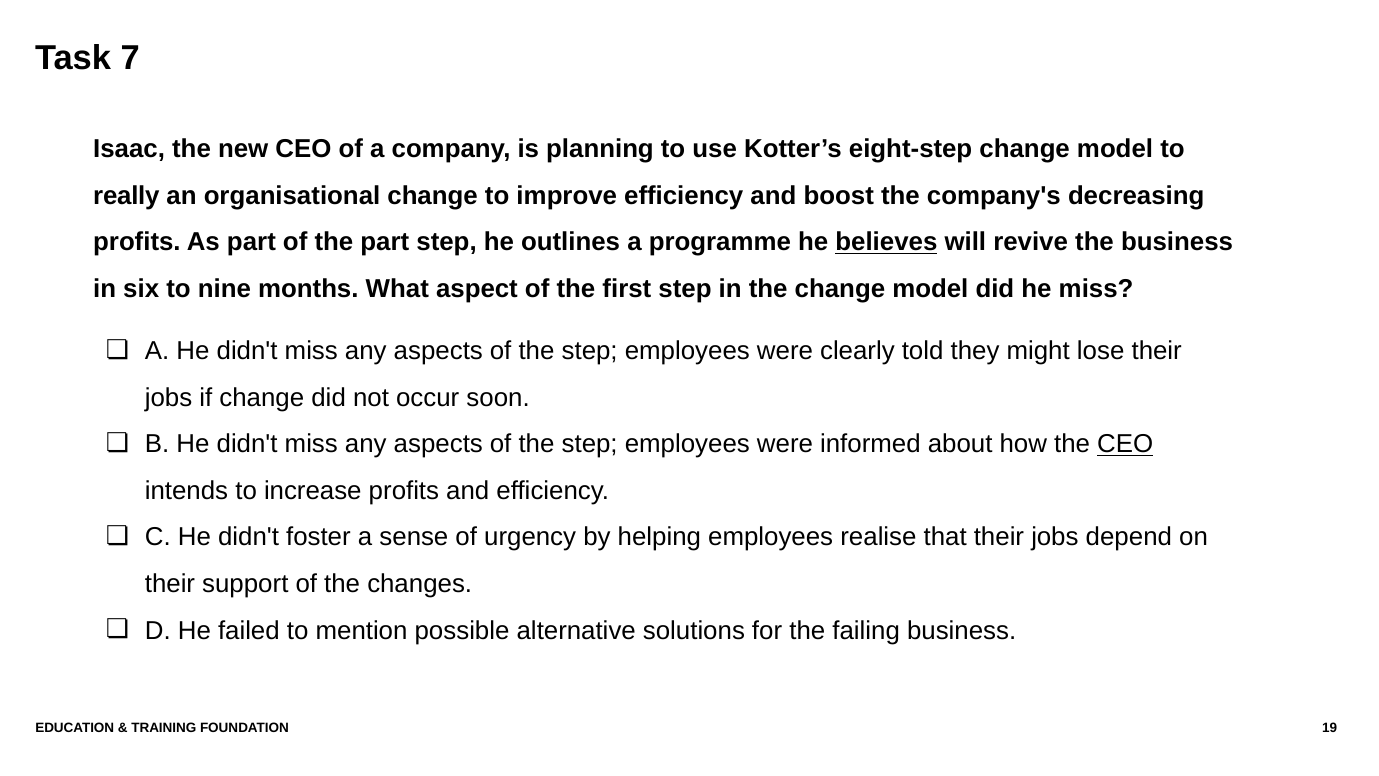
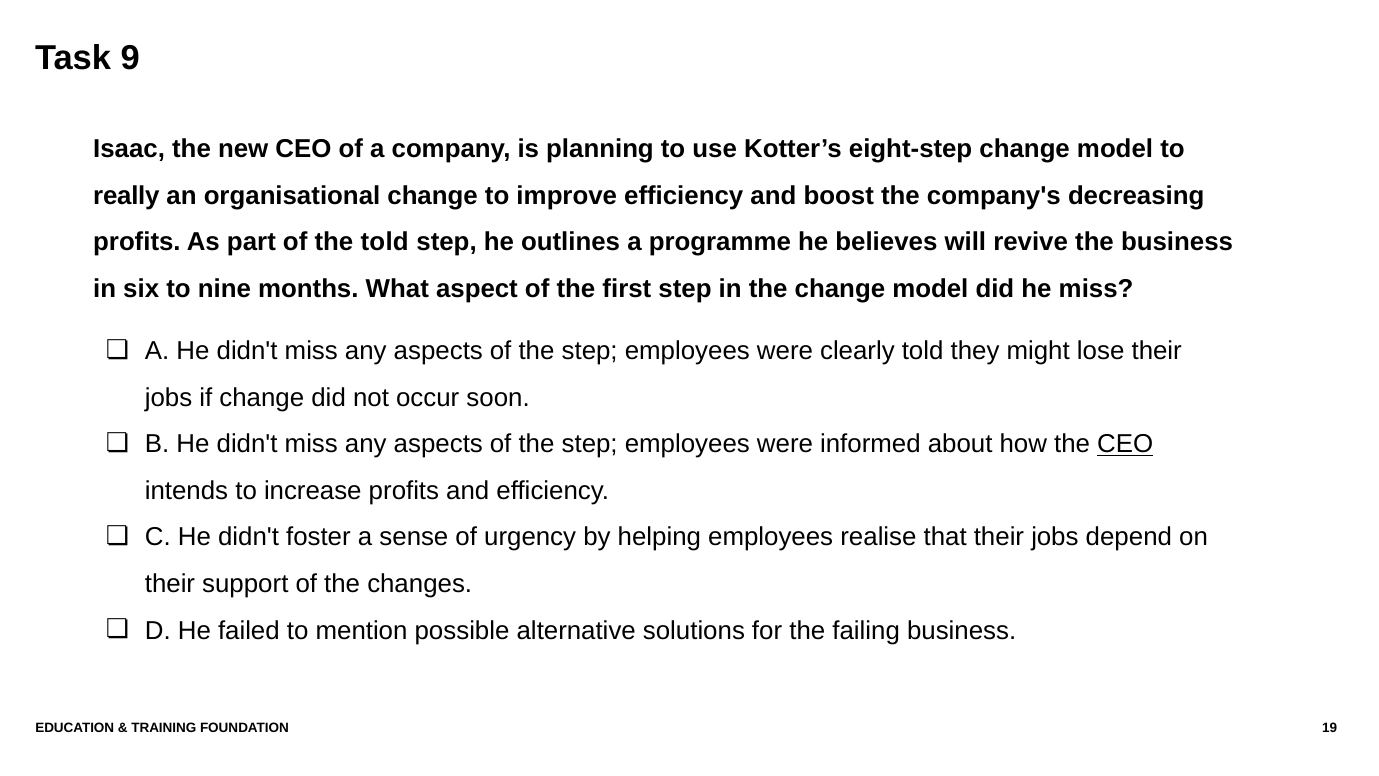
7: 7 -> 9
the part: part -> told
believes underline: present -> none
